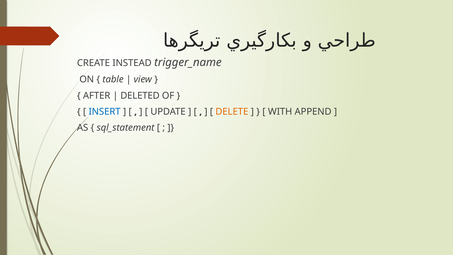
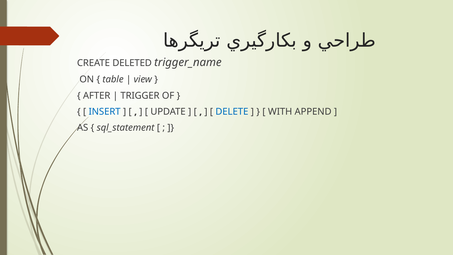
INSTEAD: INSTEAD -> DELETED
DELETED: DELETED -> TRIGGER
DELETE colour: orange -> blue
